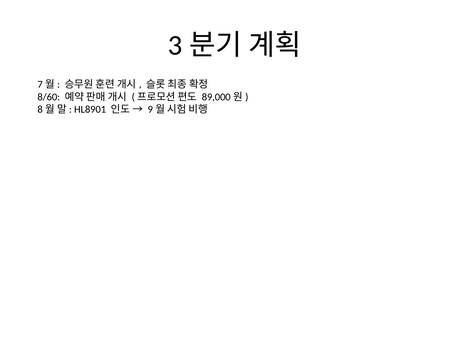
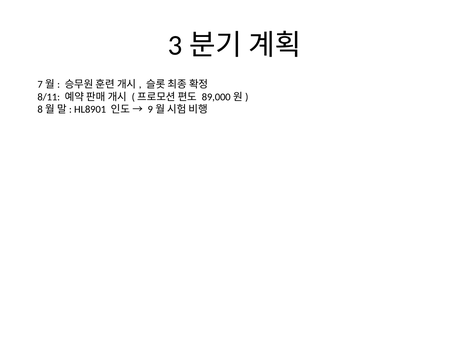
8/60: 8/60 -> 8/11
